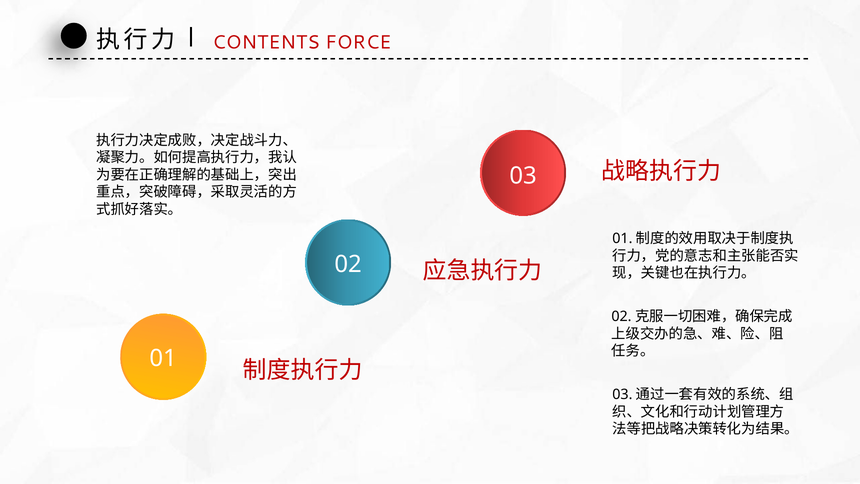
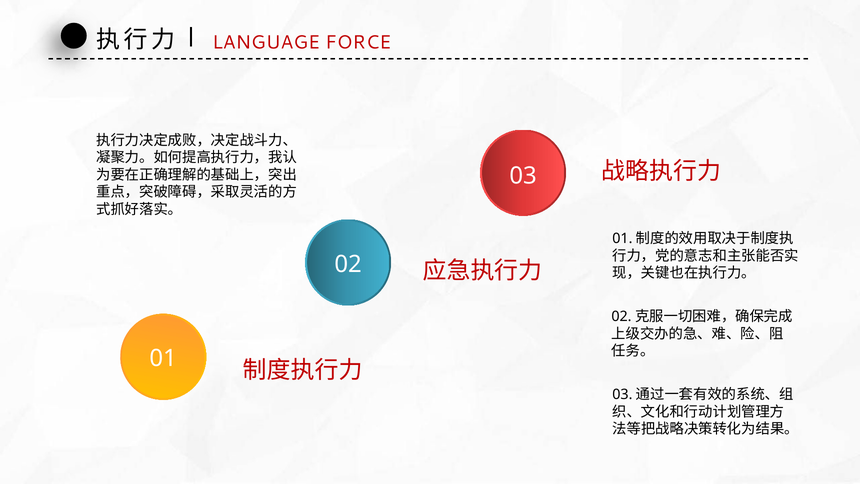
CONTENTS: CONTENTS -> LANGUAGE
